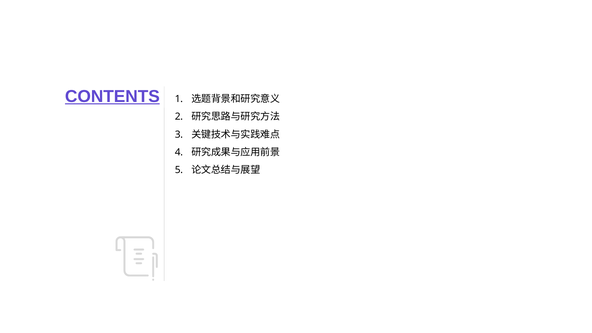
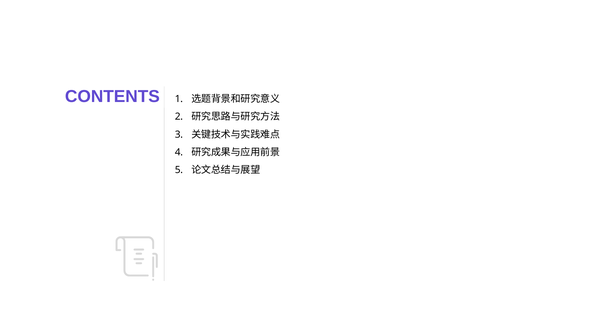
CONTENTS underline: present -> none
